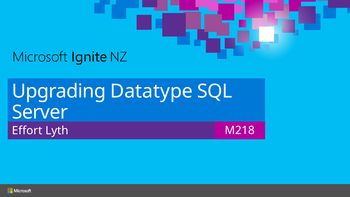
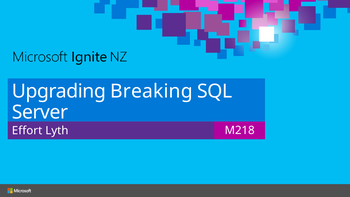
Datatype: Datatype -> Breaking
